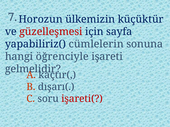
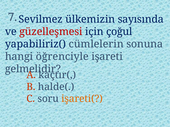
Horozun: Horozun -> Sevilmez
küçüktür: küçüktür -> sayısında
sayfa: sayfa -> çoğul
dışarı(: dışarı( -> halde(
işareti( colour: red -> orange
